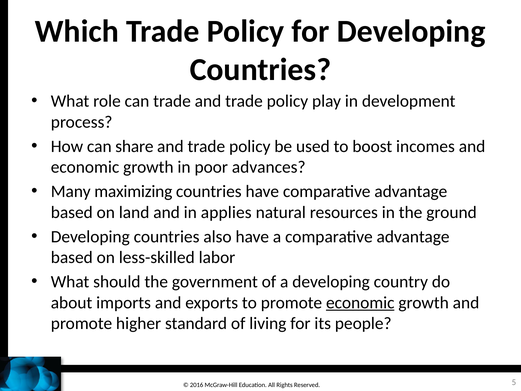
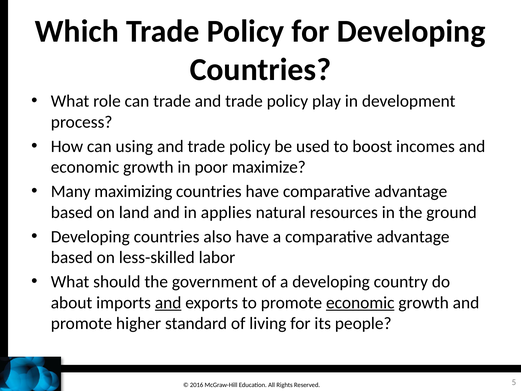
share: share -> using
advances: advances -> maximize
and at (168, 302) underline: none -> present
